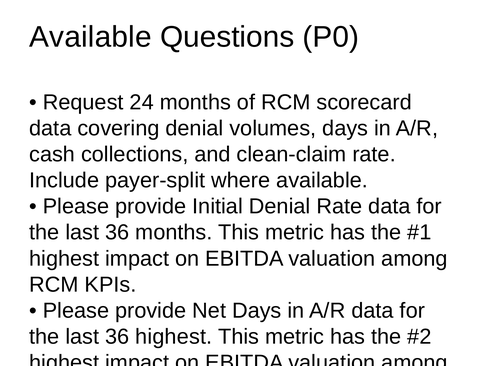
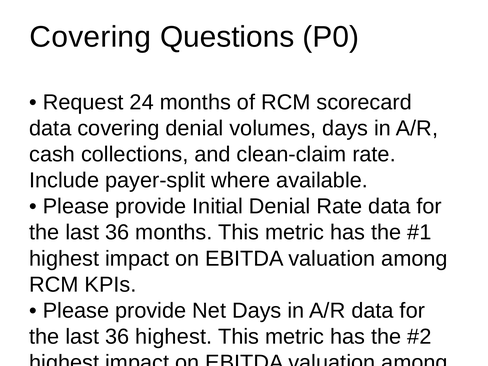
Available at (90, 37): Available -> Covering
